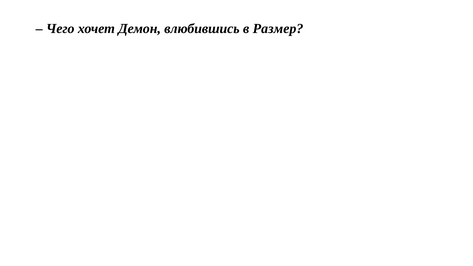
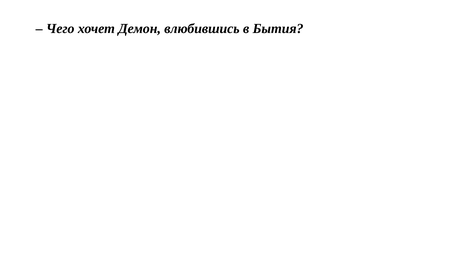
Размер: Размер -> Бытия
